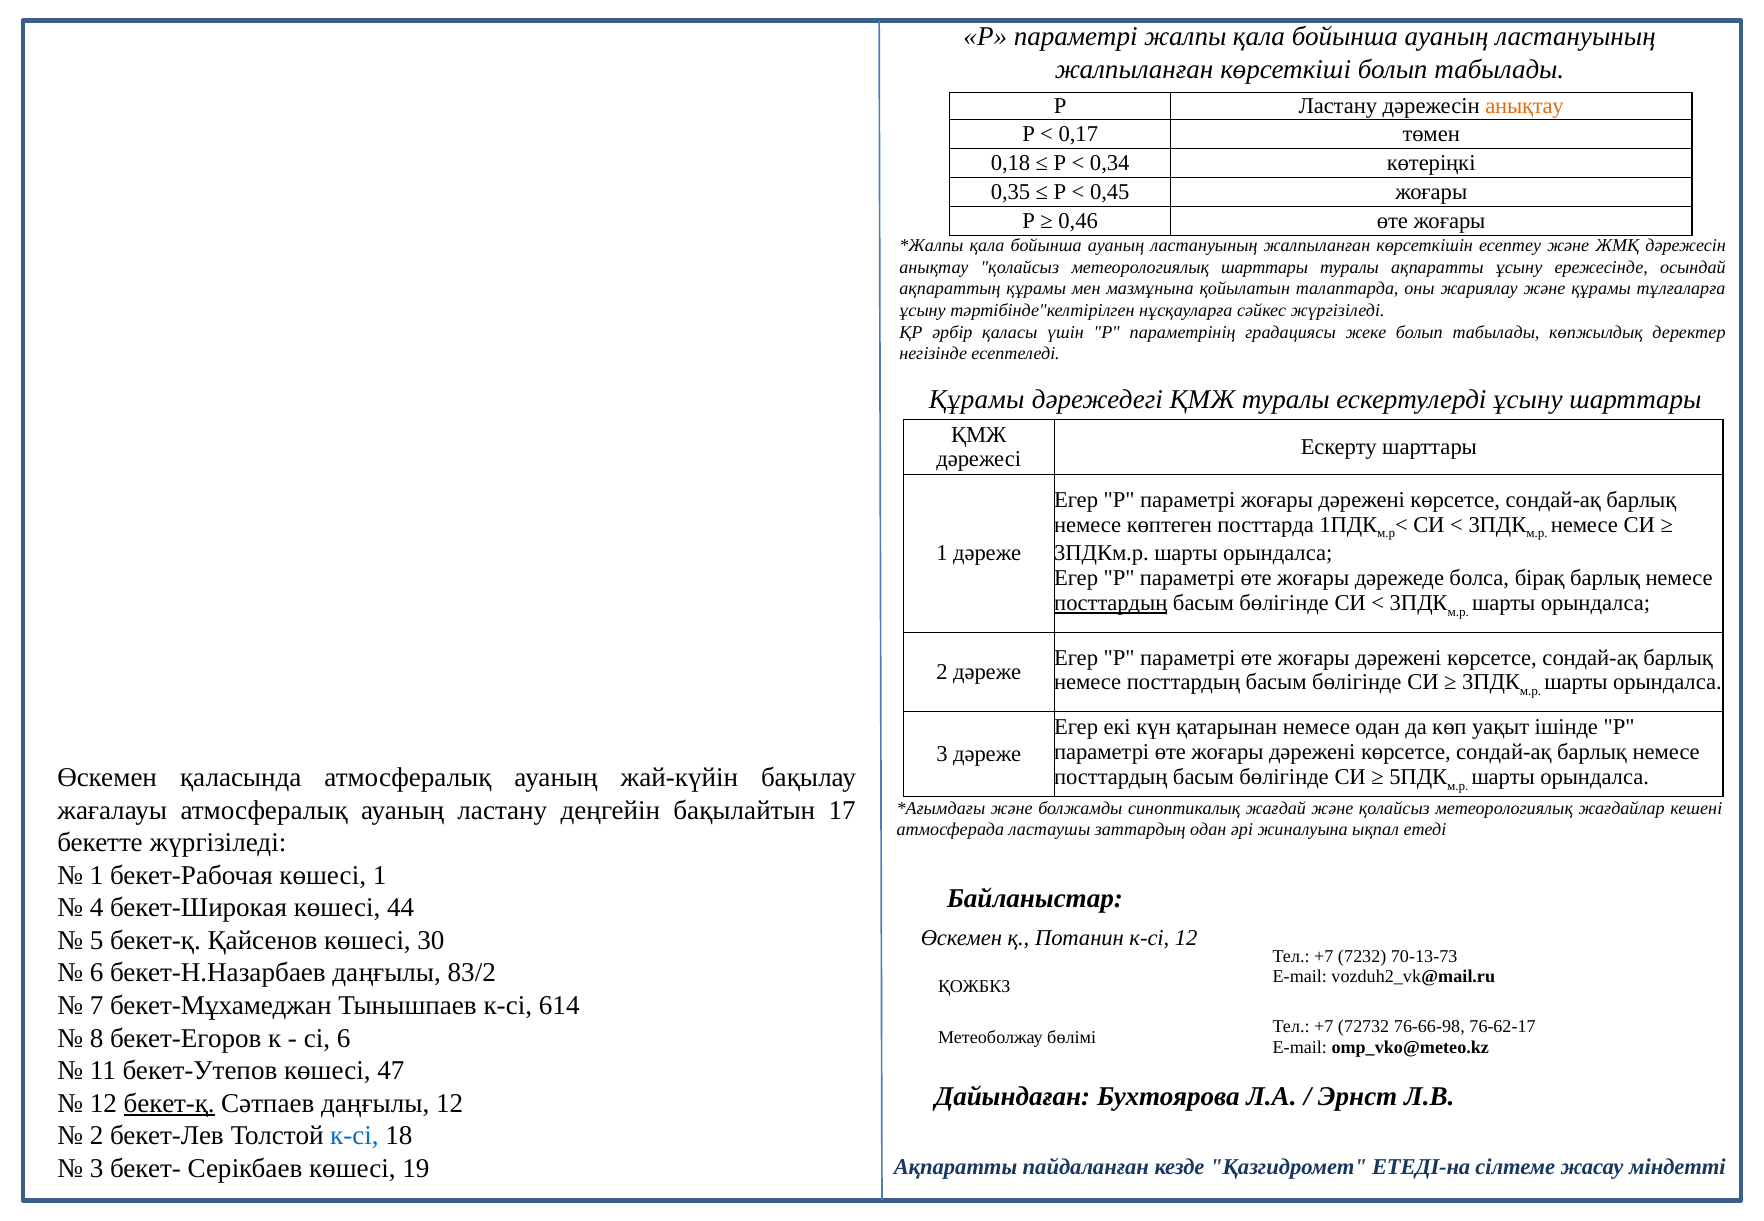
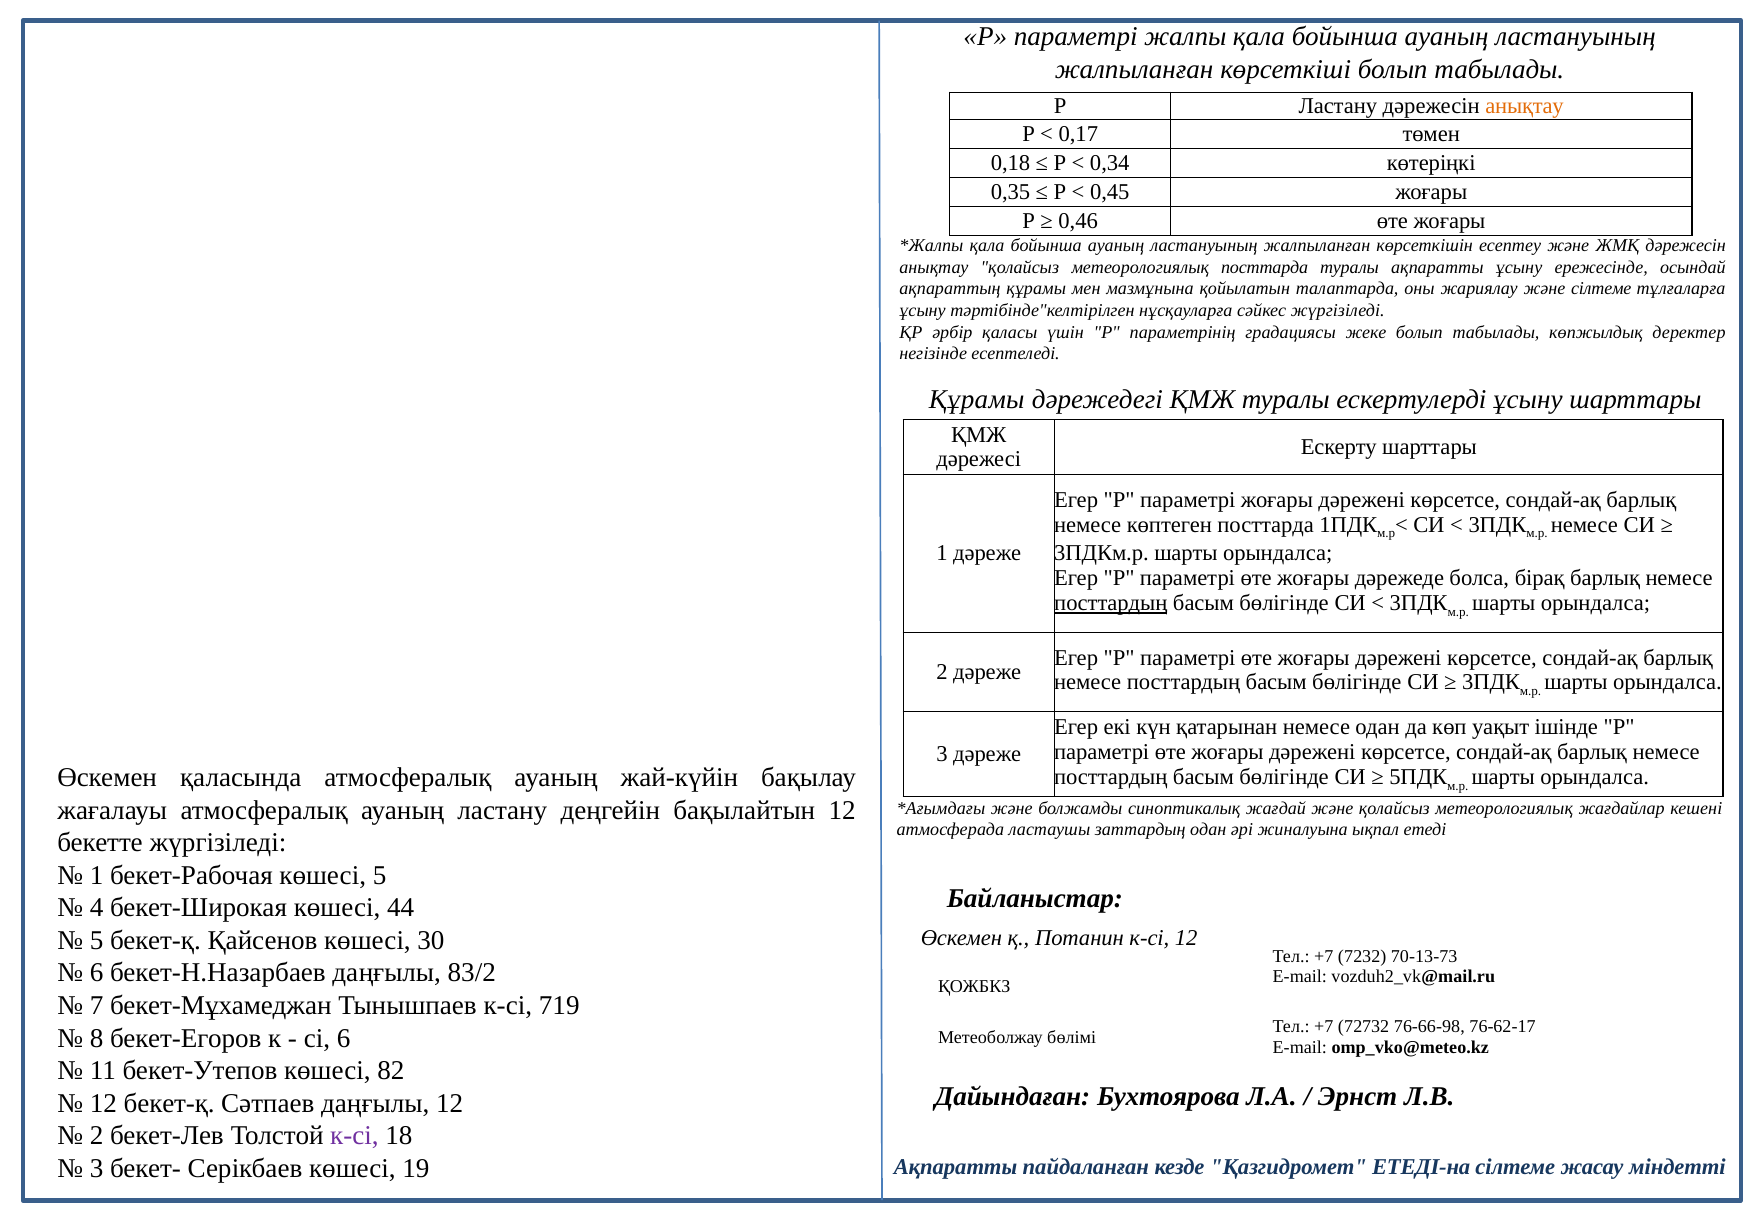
метеорологиялық шарттары: шарттары -> посттарда
және құрамы: құрамы -> сілтеме
бақылайтын 17: 17 -> 12
көшесі 1: 1 -> 5
614: 614 -> 719
47: 47 -> 82
бекет-қ at (169, 1103) underline: present -> none
к-сі at (354, 1136) colour: blue -> purple
